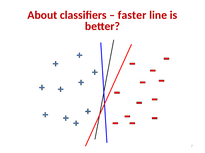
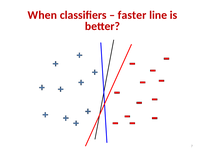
About: About -> When
